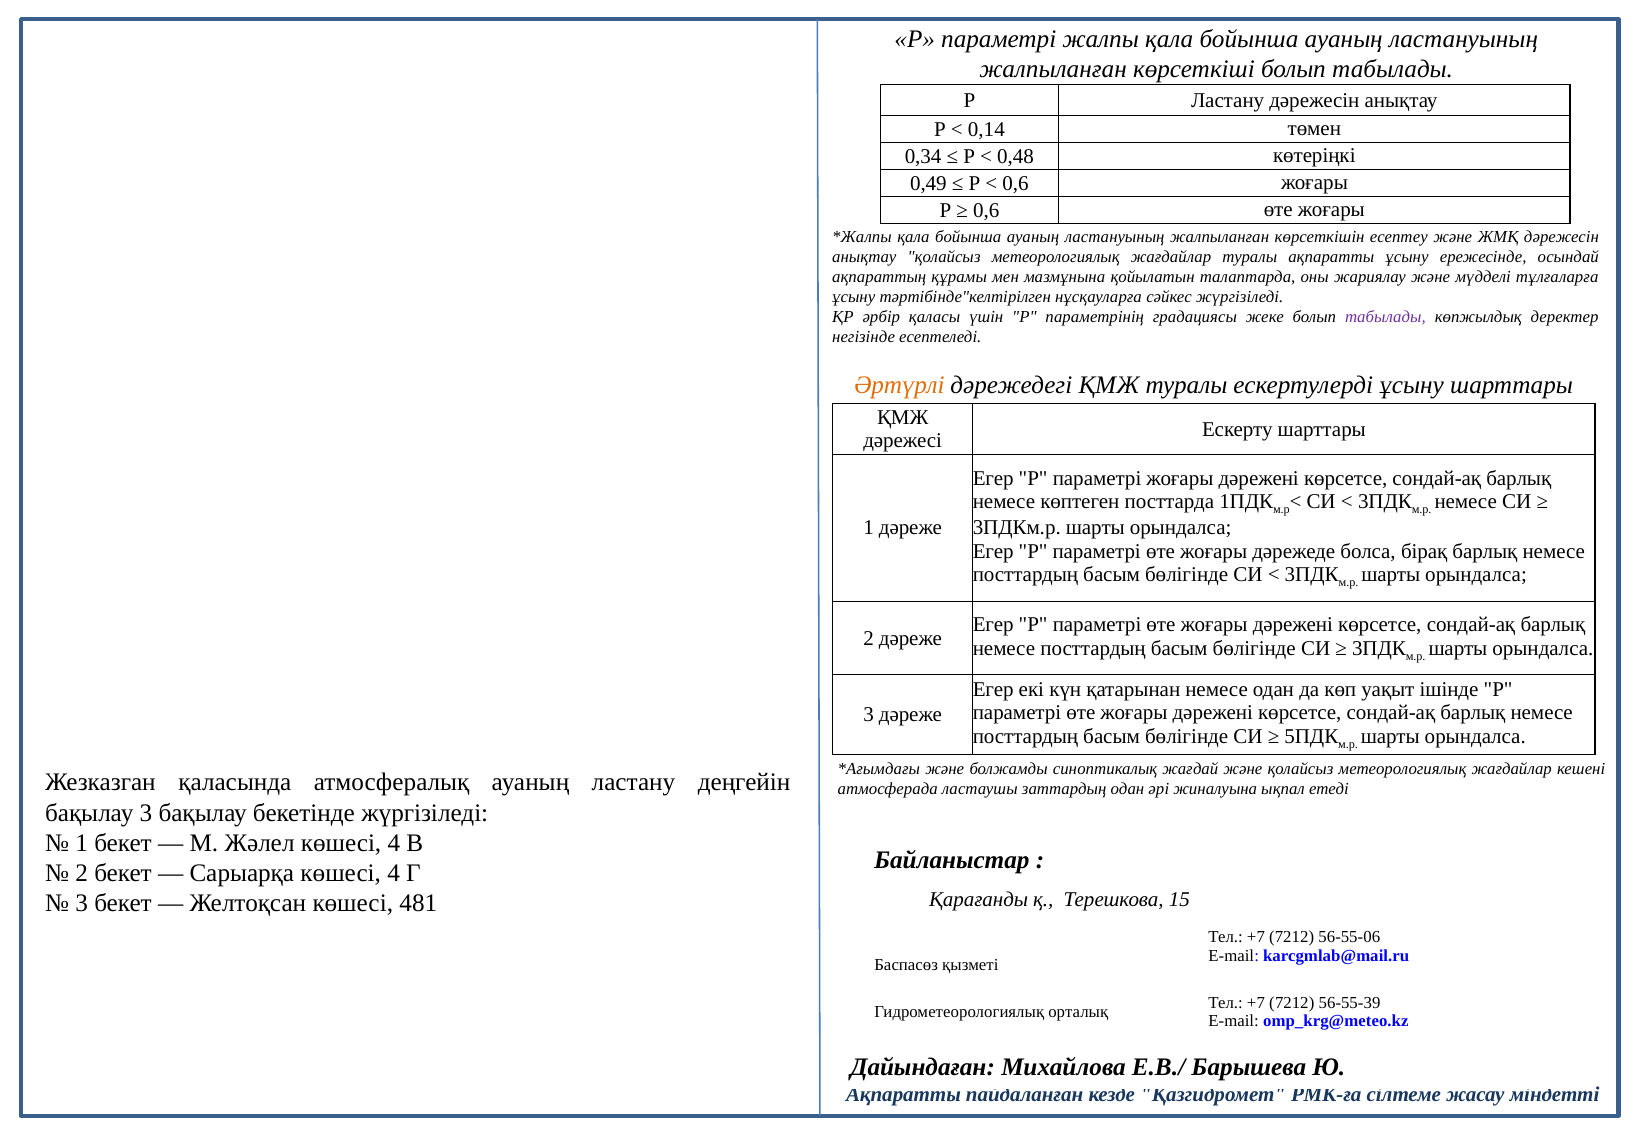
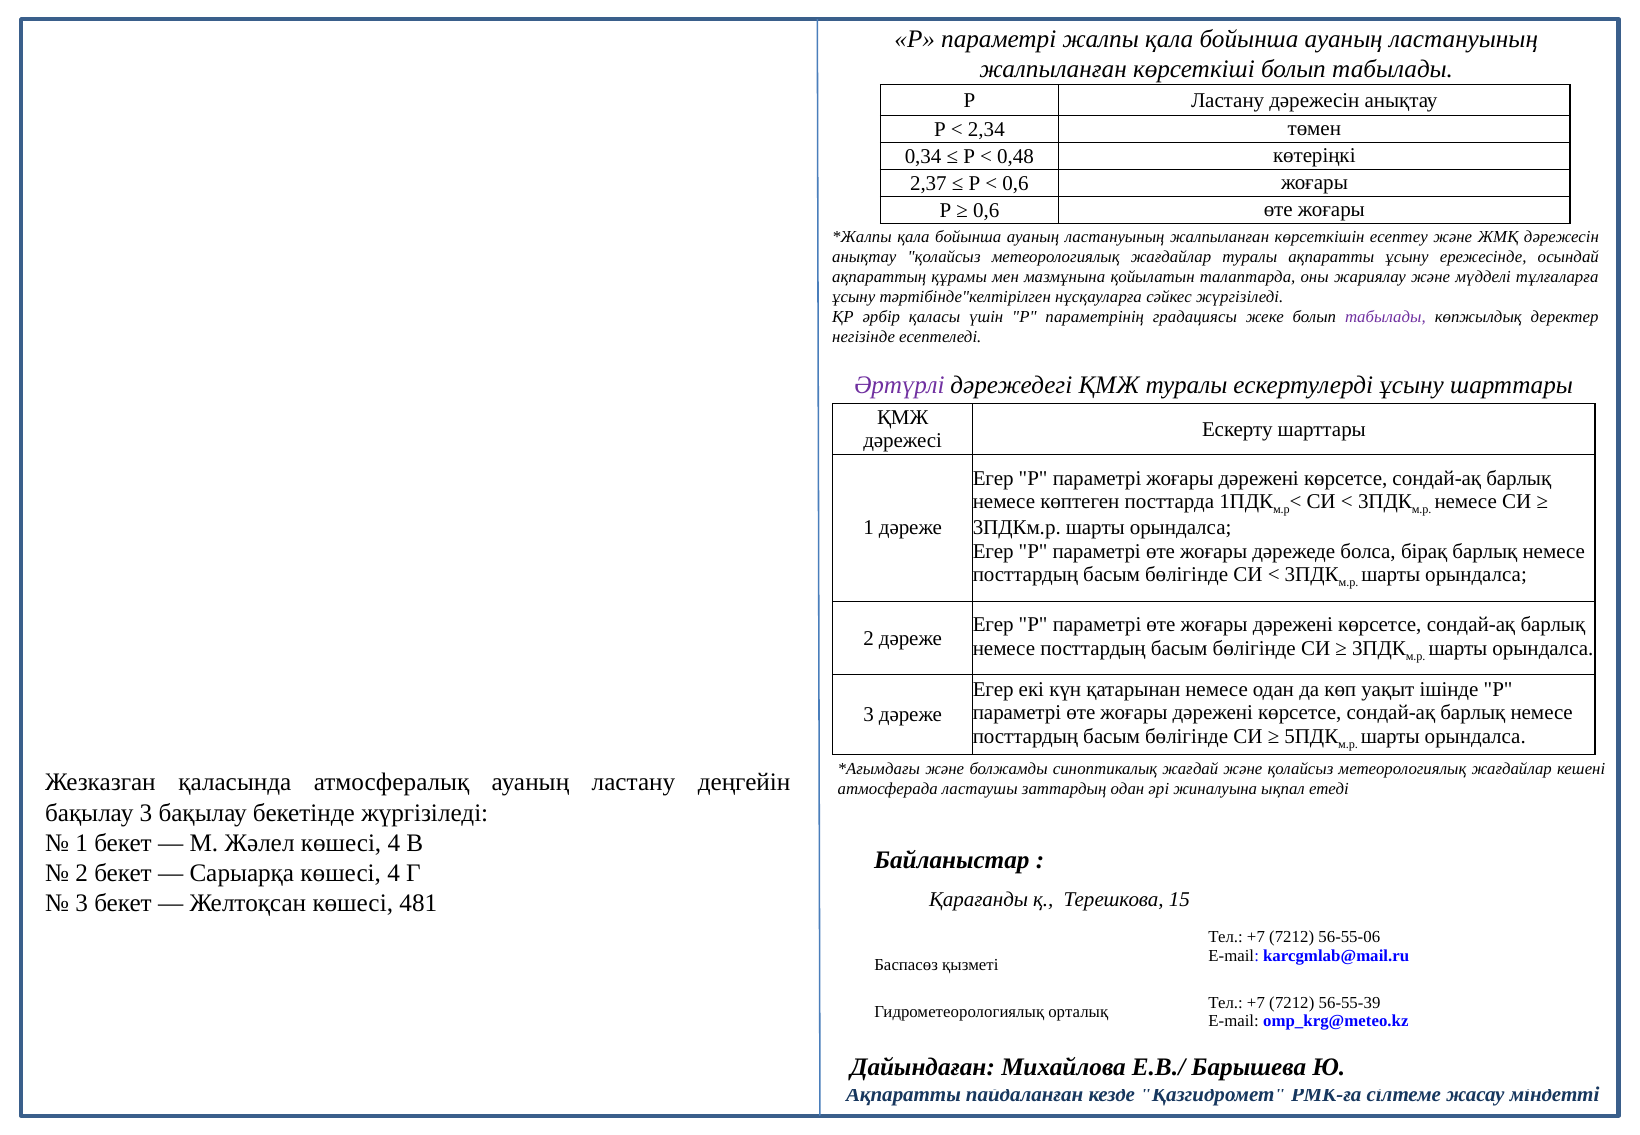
0,14: 0,14 -> 2,34
0,49: 0,49 -> 2,37
Әртүрлі colour: orange -> purple
